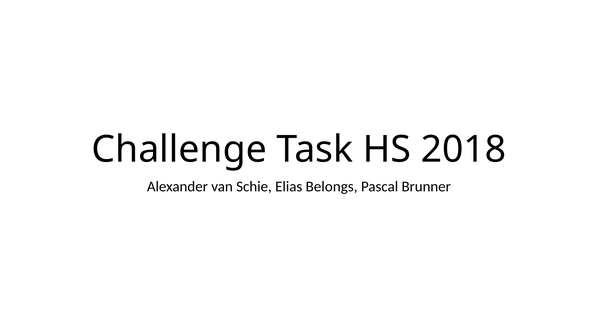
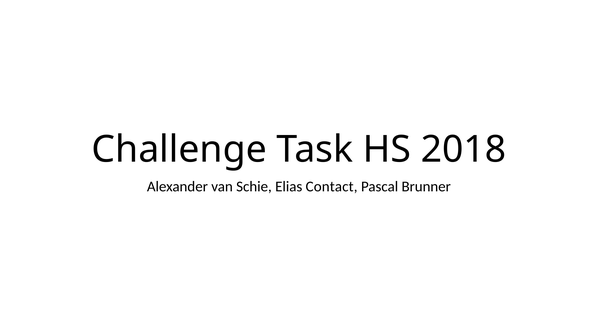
Belongs: Belongs -> Contact
